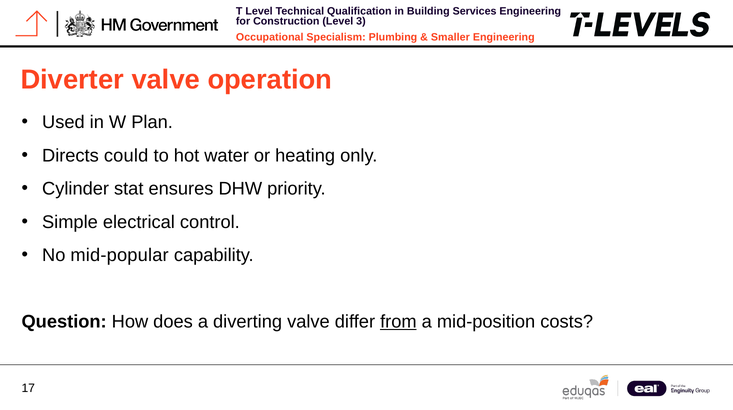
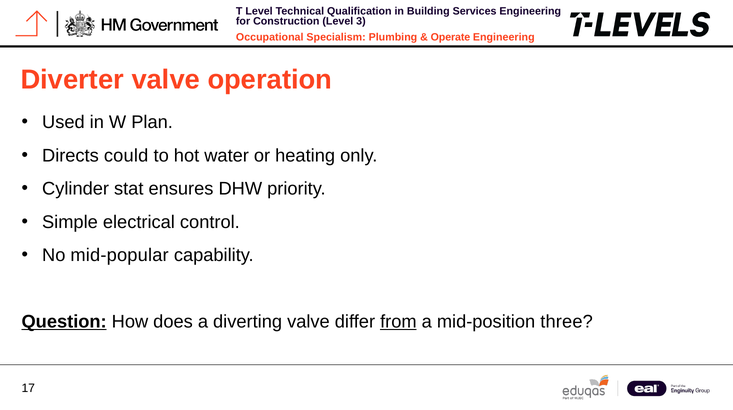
Smaller: Smaller -> Operate
Question underline: none -> present
costs: costs -> three
